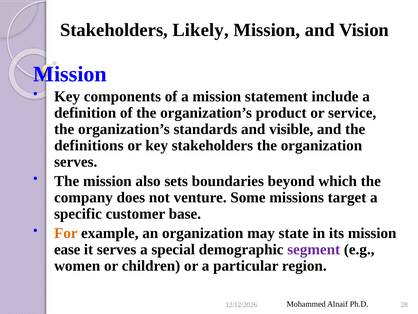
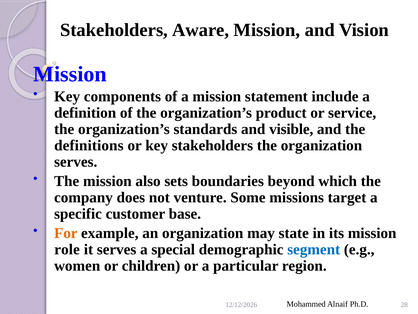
Likely: Likely -> Aware
ease: ease -> role
segment colour: purple -> blue
